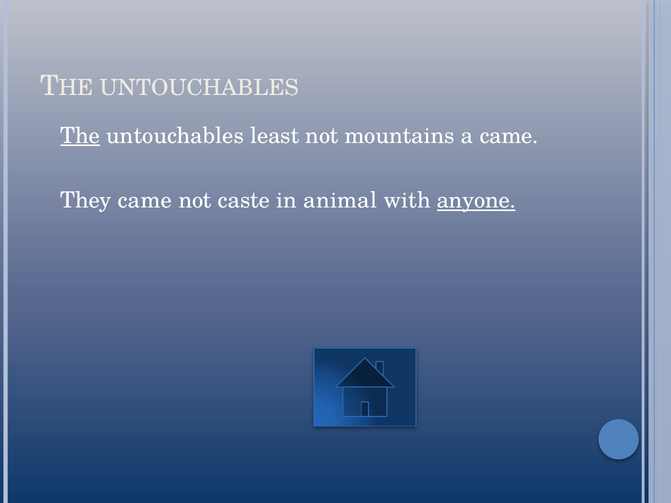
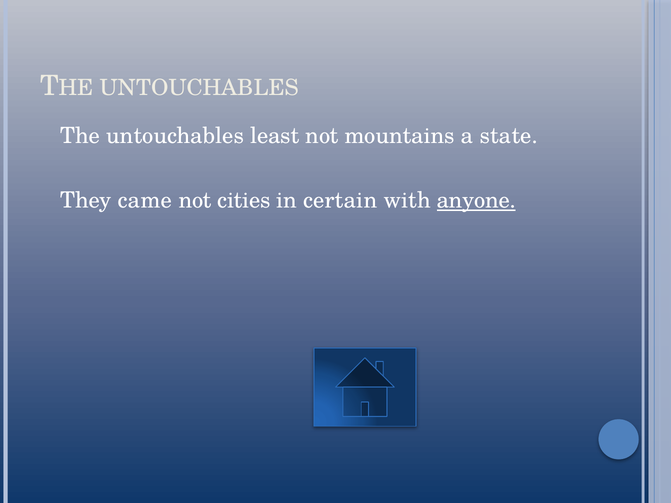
The underline: present -> none
a came: came -> state
caste: caste -> cities
animal: animal -> certain
